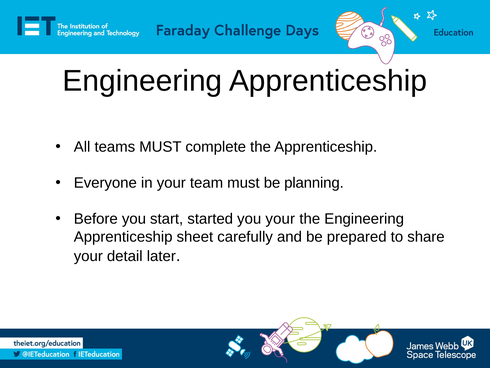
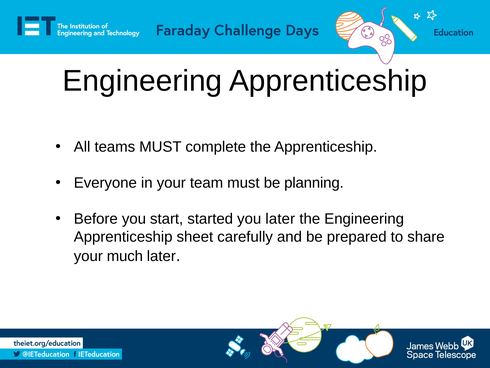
you your: your -> later
detail: detail -> much
